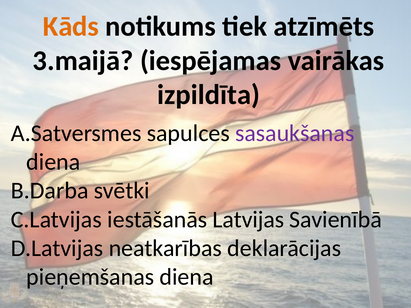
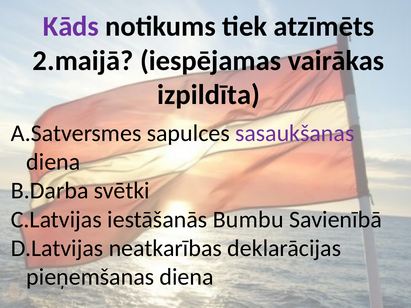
Kāds colour: orange -> purple
3.maijā: 3.maijā -> 2.maijā
Latvijas: Latvijas -> Bumbu
